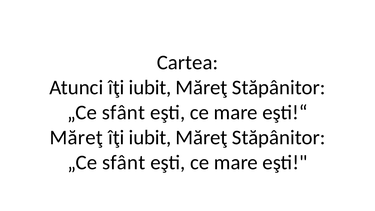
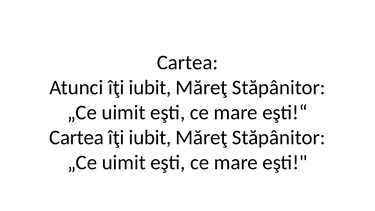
sfânt at (123, 113): sfânt -> uimit
Măreţ at (76, 138): Măreţ -> Cartea
sfânt at (124, 163): sfânt -> uimit
